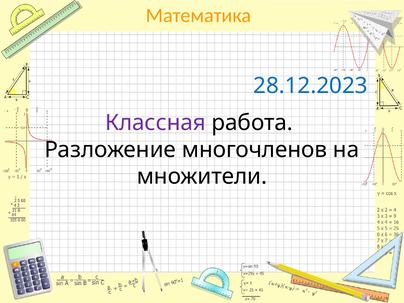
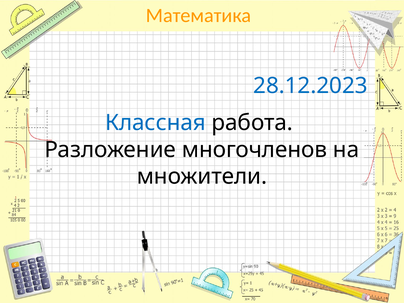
Классная colour: purple -> blue
